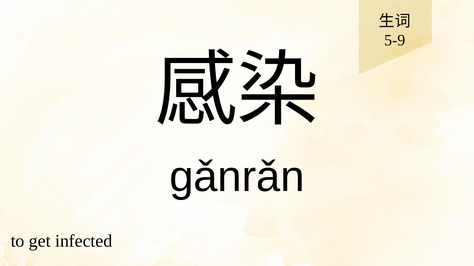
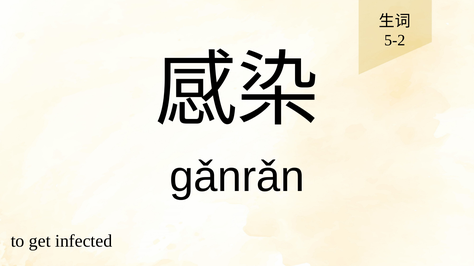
5-9: 5-9 -> 5-2
